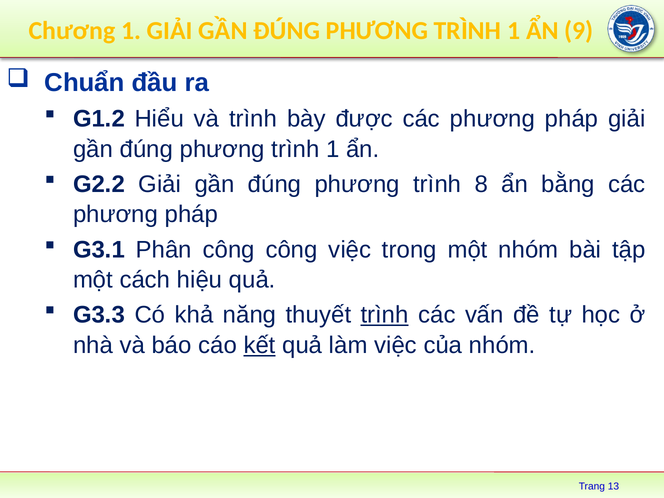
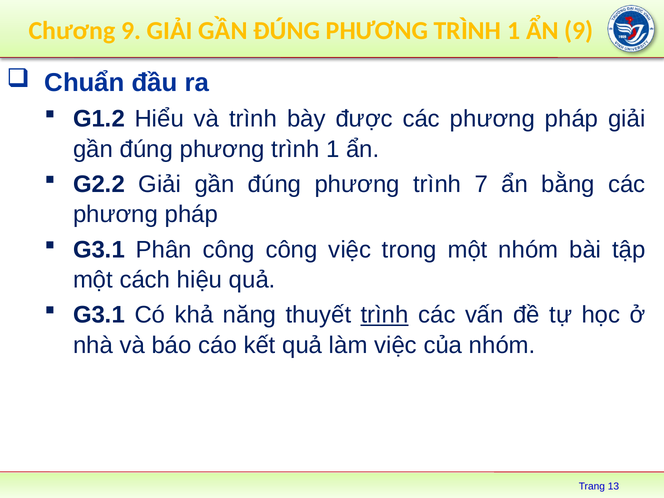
Chương 1: 1 -> 9
8: 8 -> 7
G3.3 at (99, 315): G3.3 -> G3.1
kết underline: present -> none
